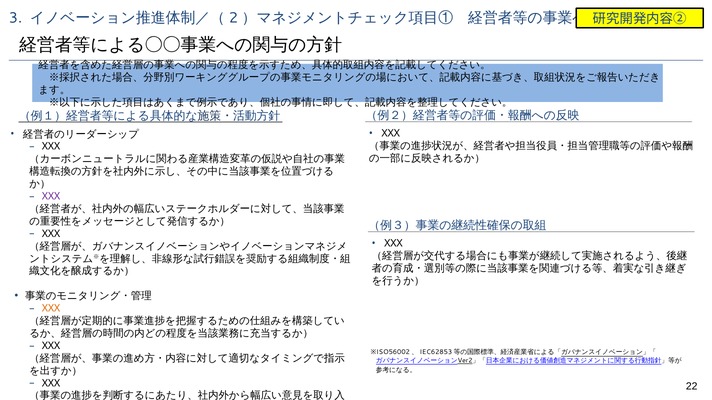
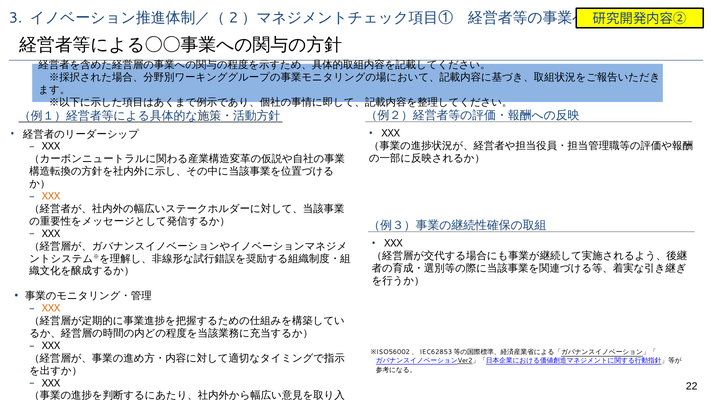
XXX at (51, 197) colour: purple -> orange
